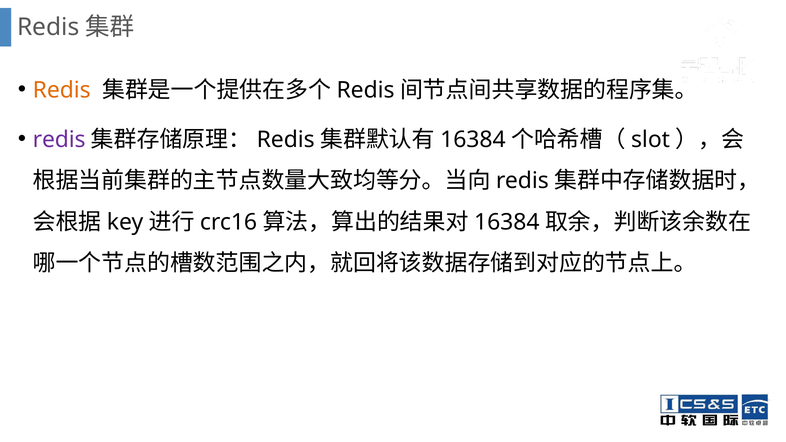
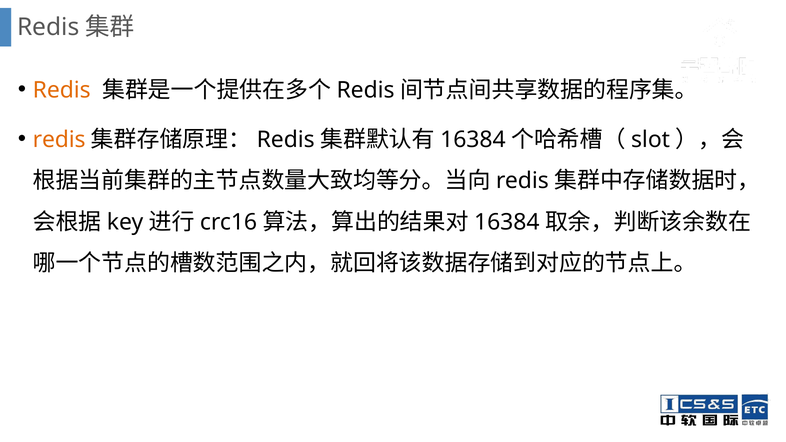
redis at (59, 140) colour: purple -> orange
